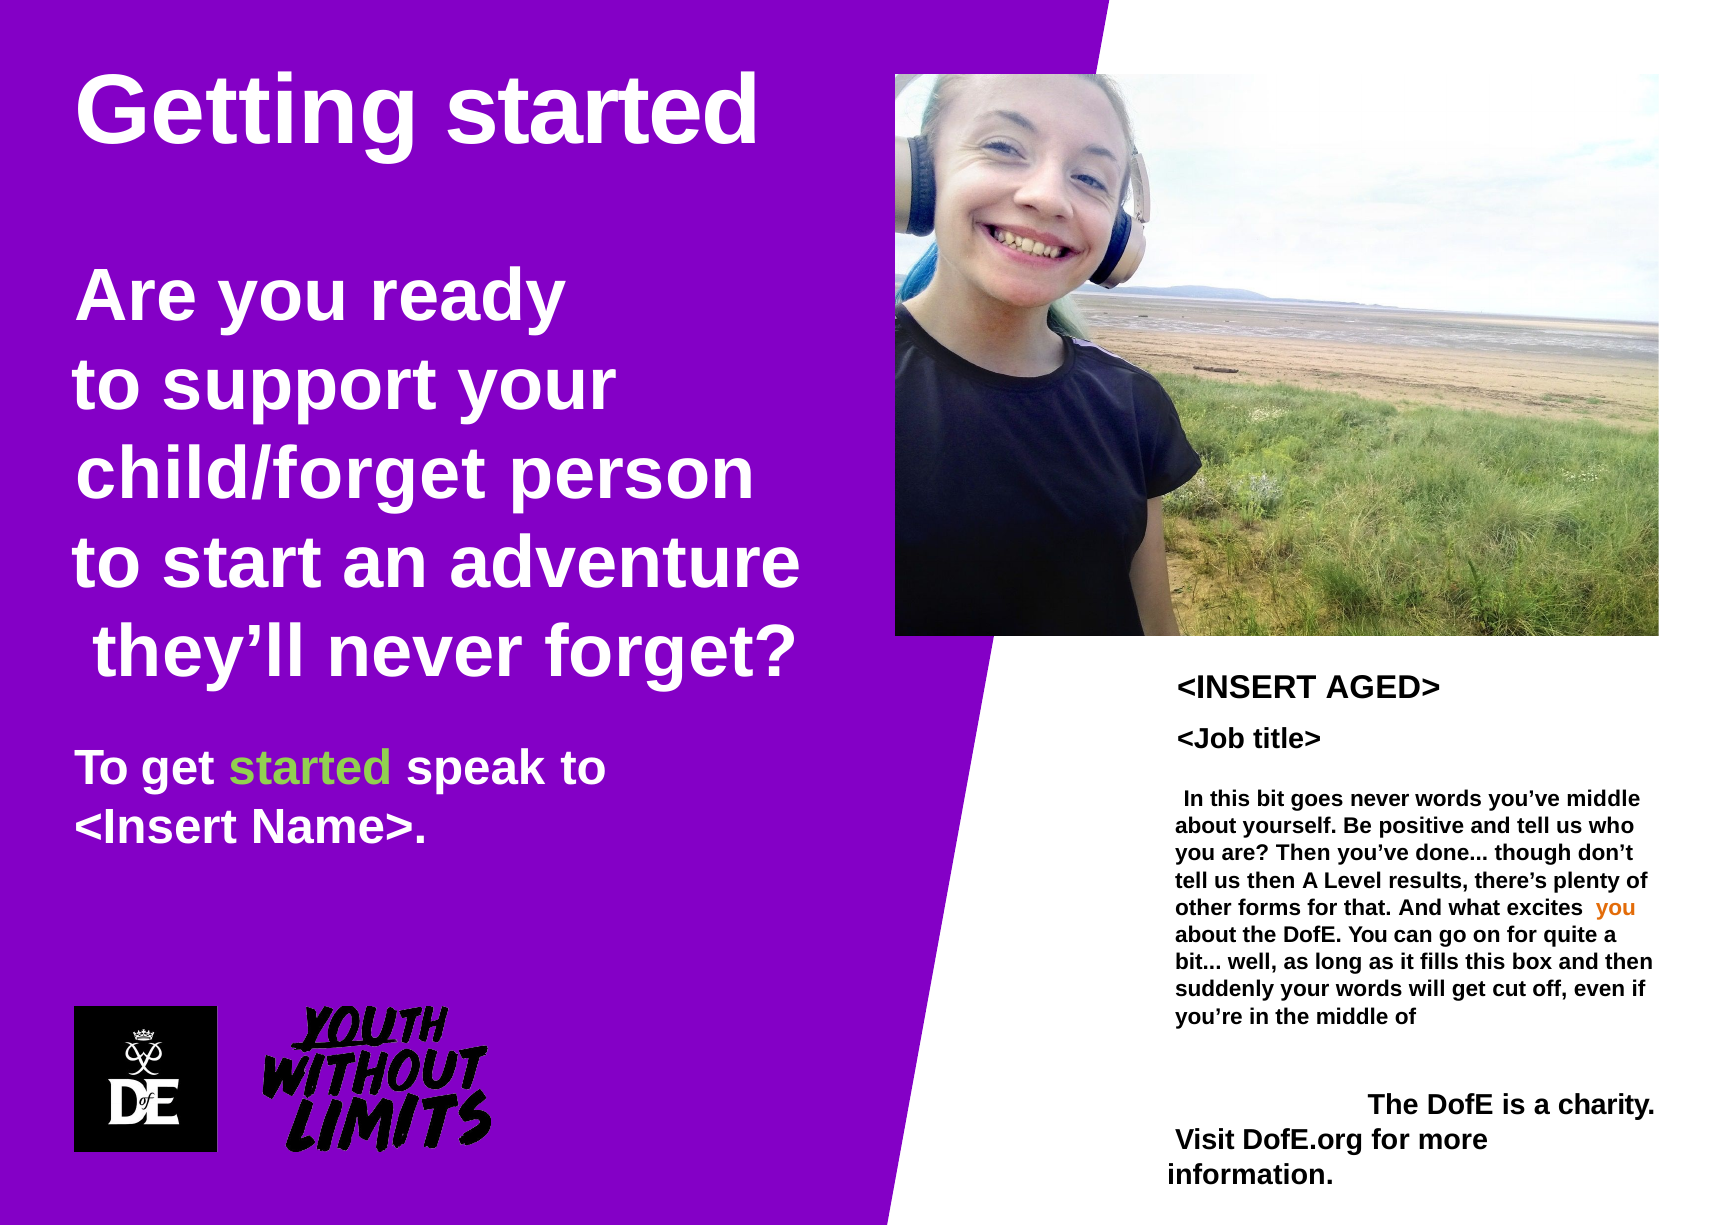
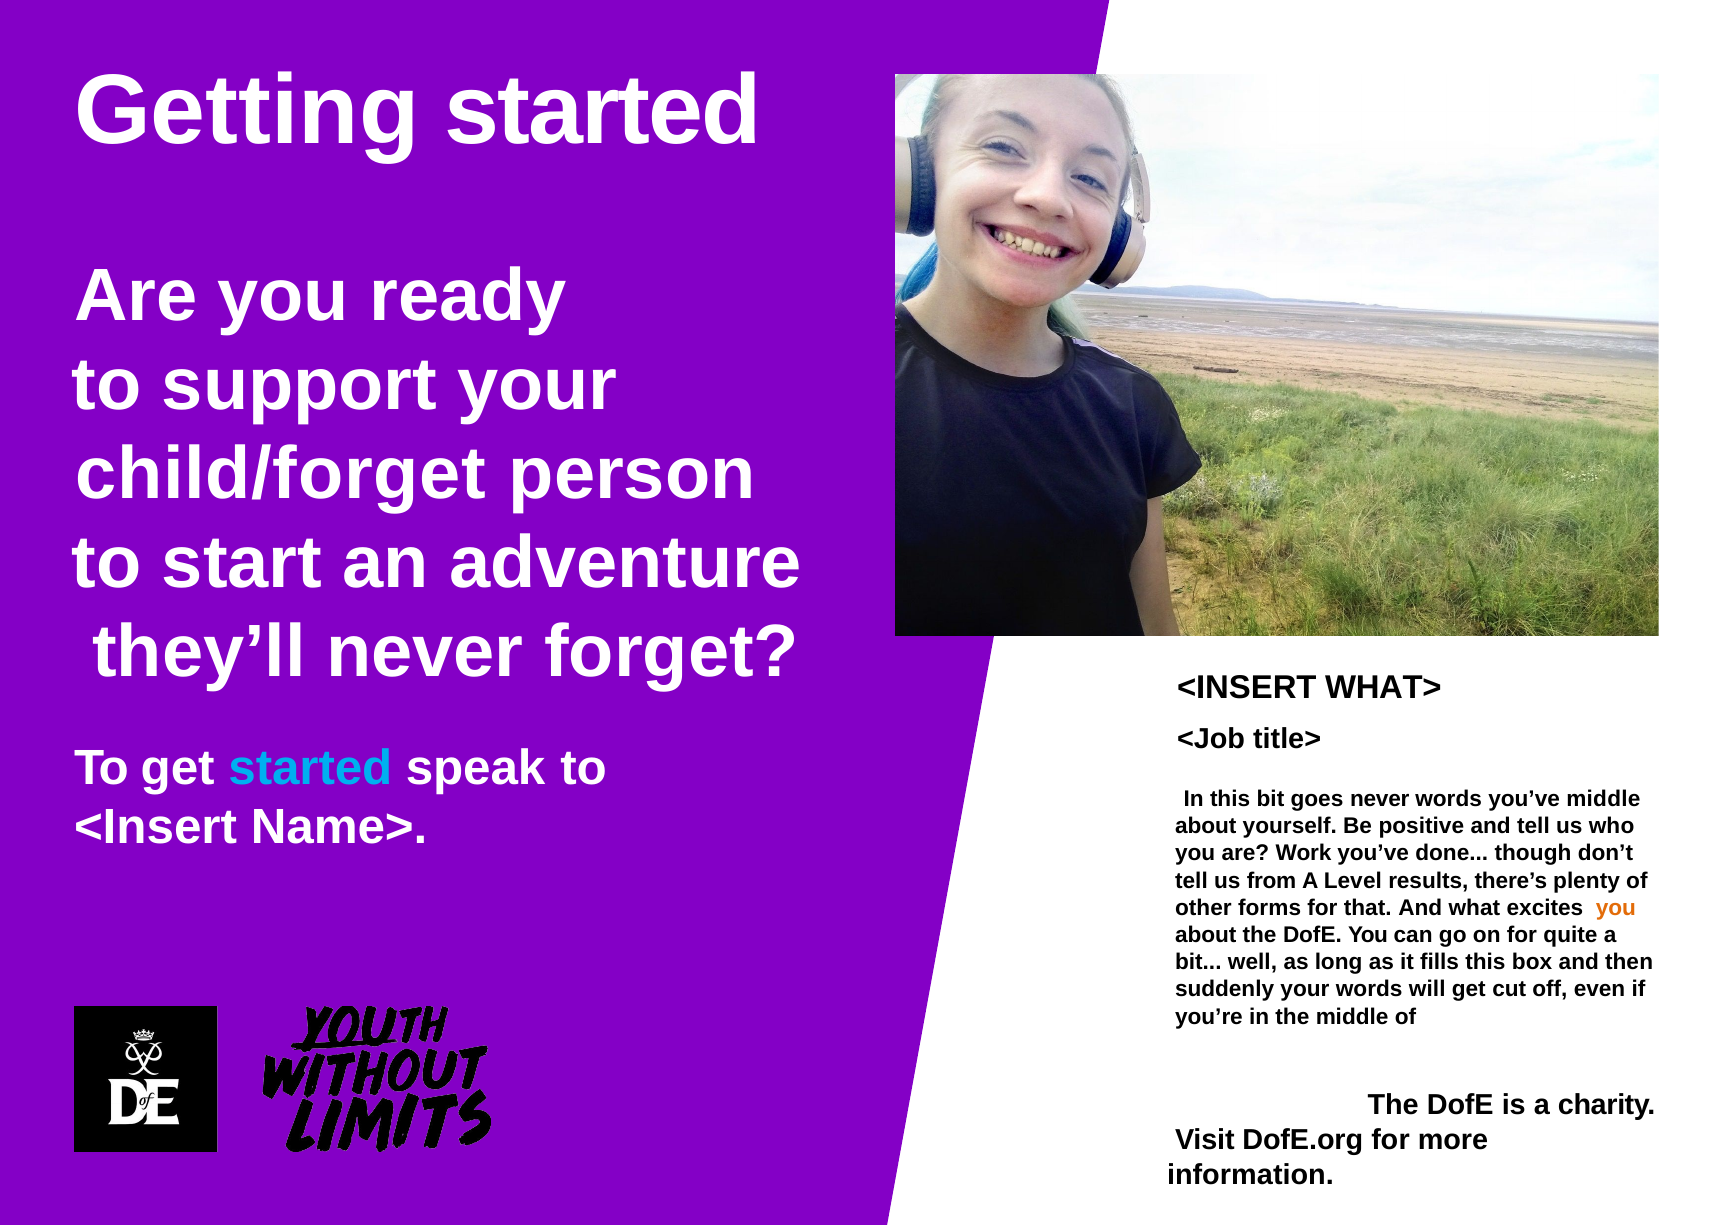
AGED>: AGED> -> WHAT>
started at (310, 768) colour: light green -> light blue
are Then: Then -> Work
us then: then -> from
